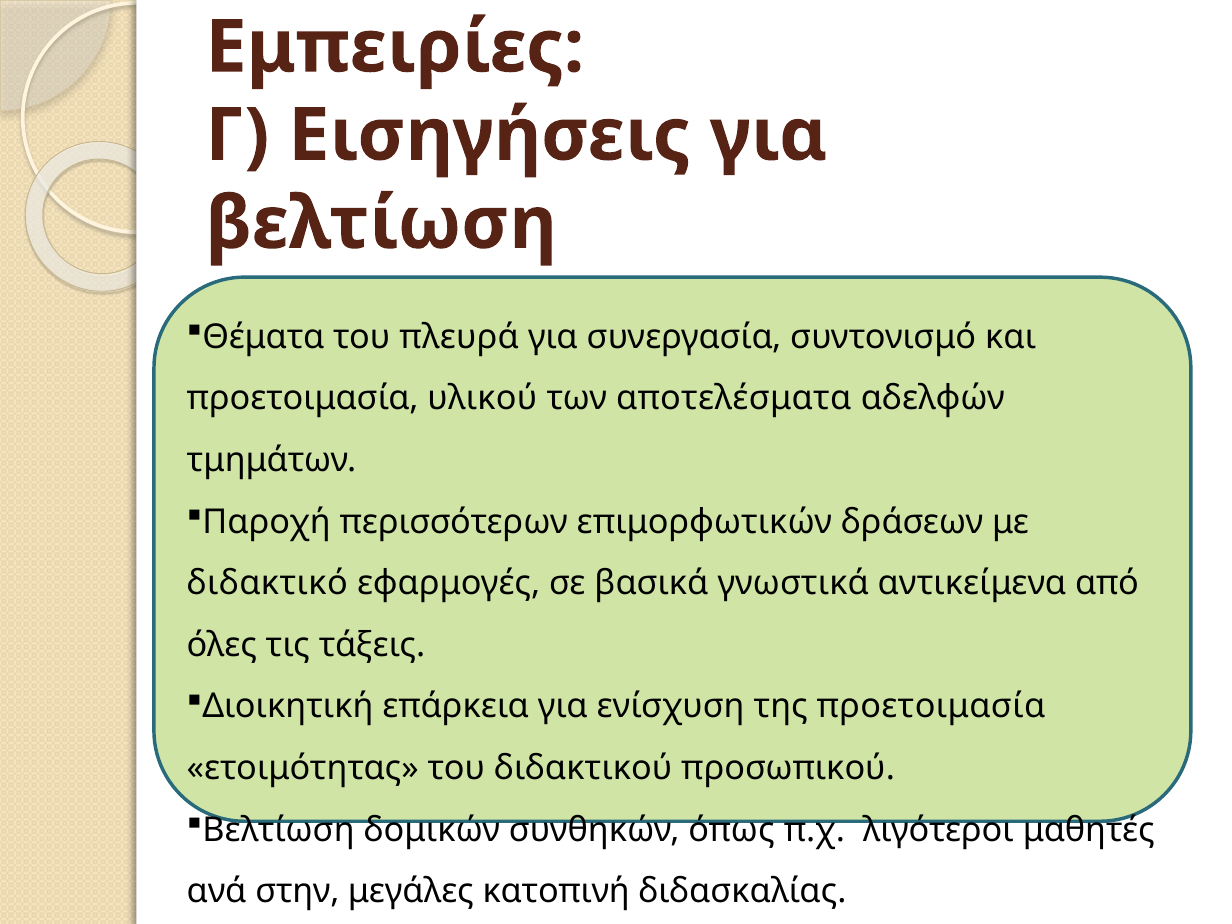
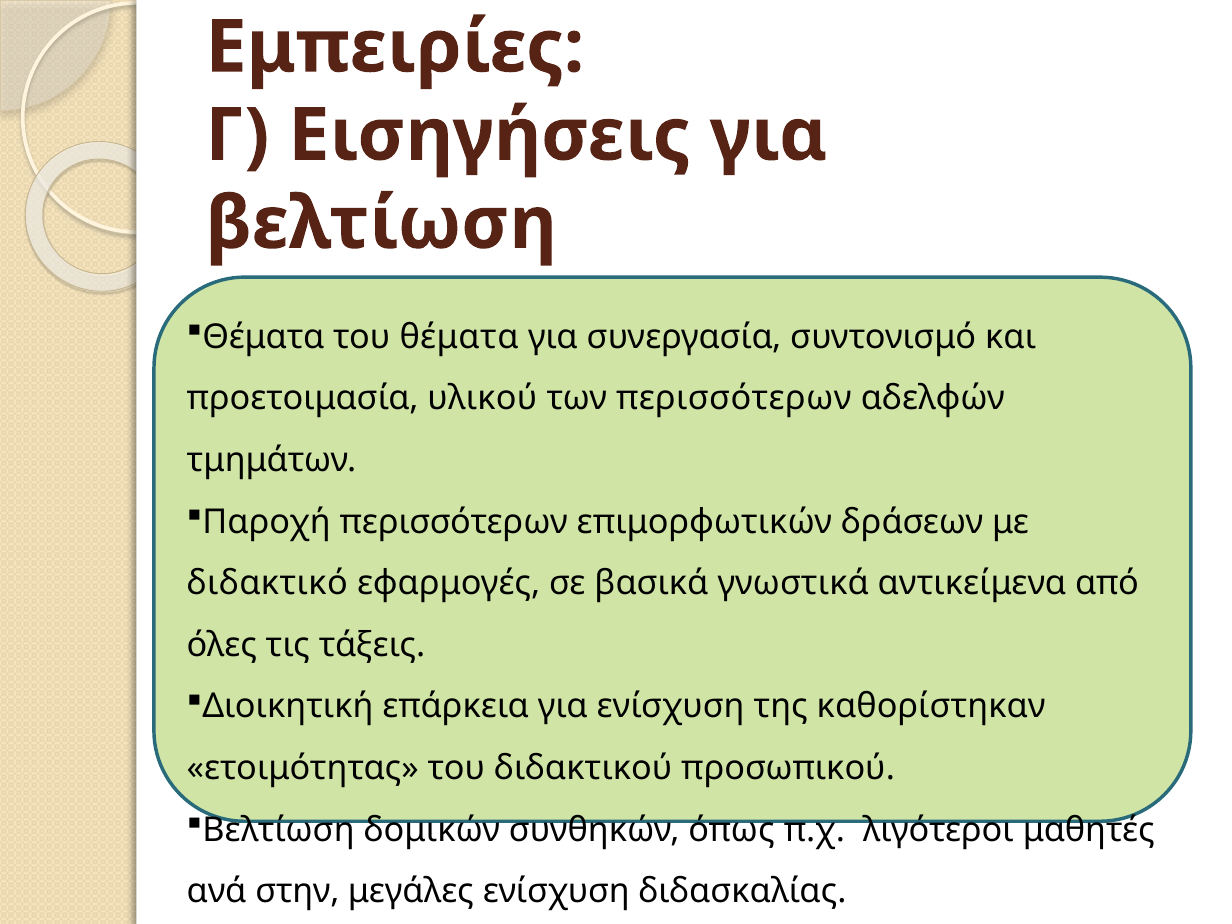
του πλευρά: πλευρά -> θέματα
των αποτελέσματα: αποτελέσματα -> περισσότερων
της προετοιμασία: προετοιμασία -> καθορίστηκαν
μεγάλες κατοπινή: κατοπινή -> ενίσχυση
